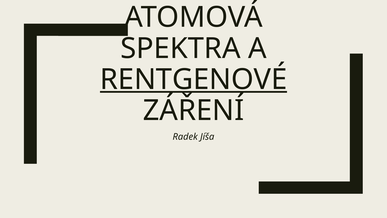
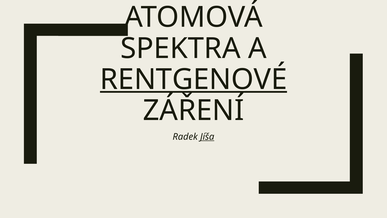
Jíša underline: none -> present
